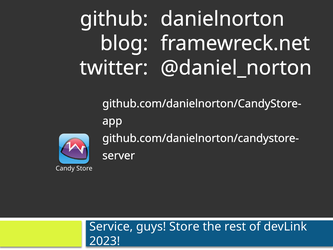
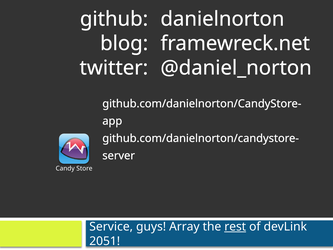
guys Store: Store -> Array
rest underline: none -> present
2023: 2023 -> 2051
